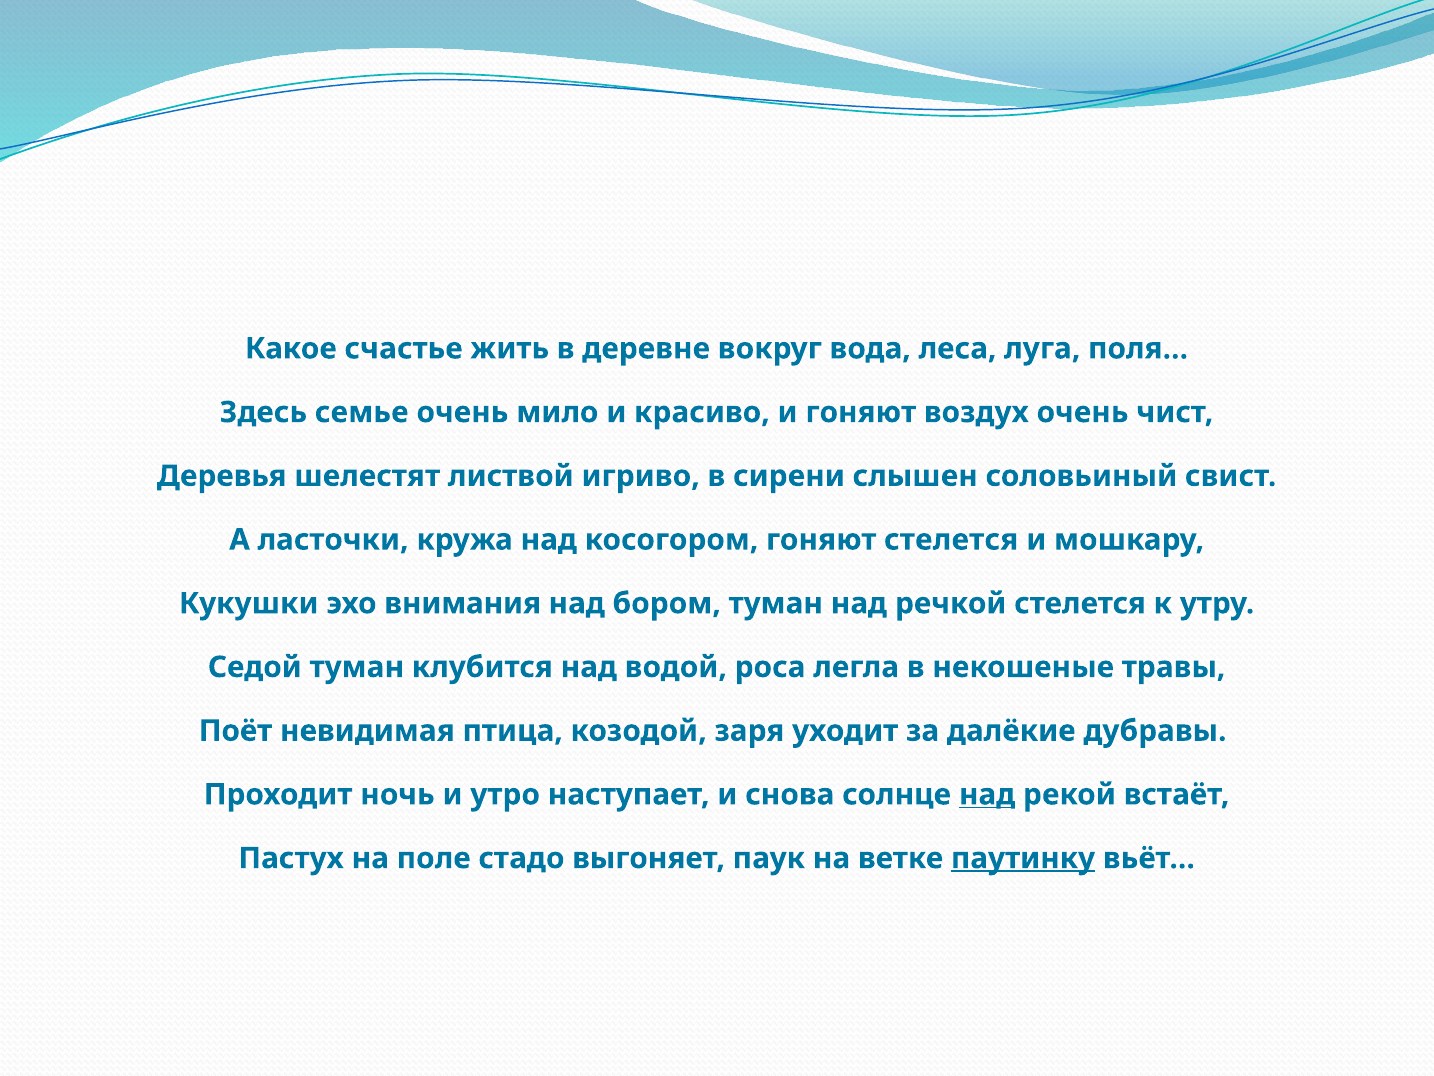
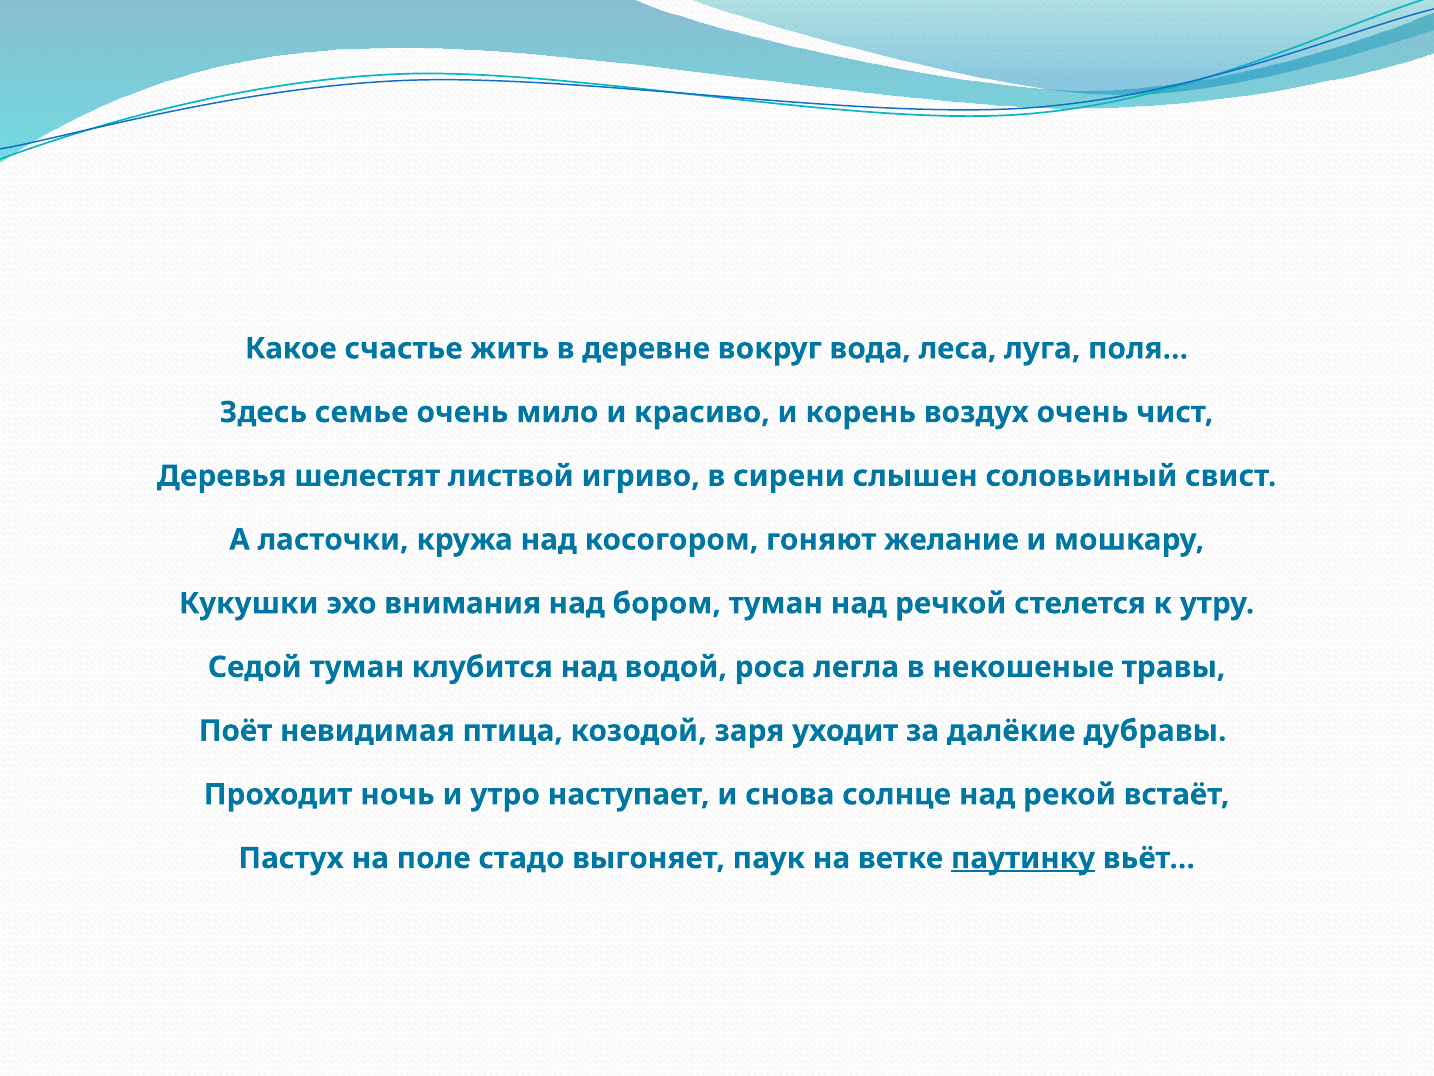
и гоняют: гоняют -> корень
гоняют стелется: стелется -> желание
над at (987, 794) underline: present -> none
